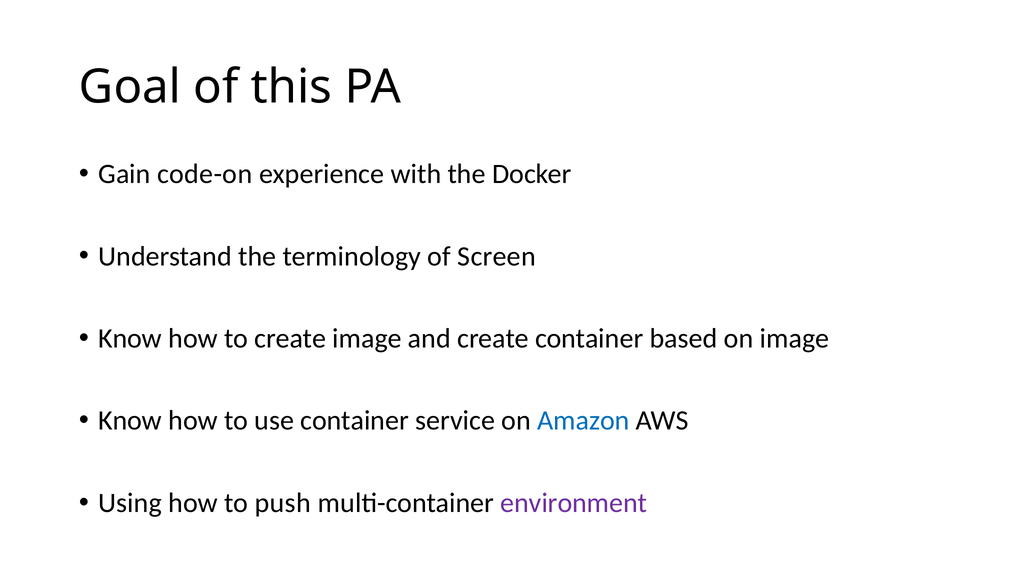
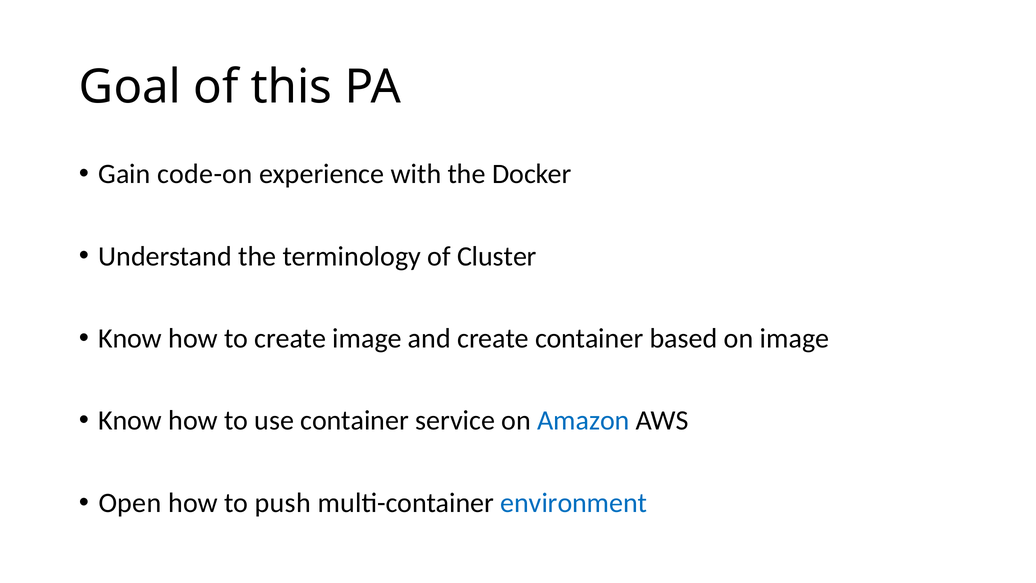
Screen: Screen -> Cluster
Using: Using -> Open
environment colour: purple -> blue
